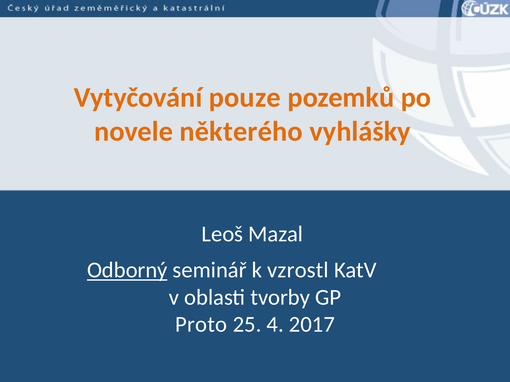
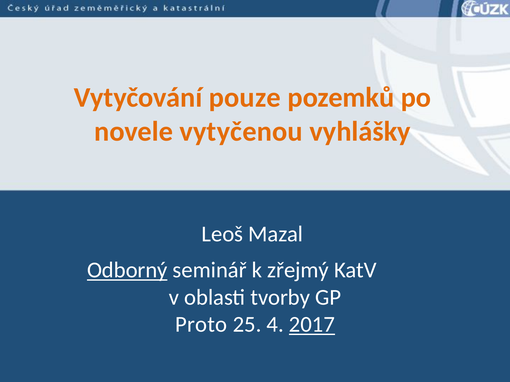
některého: některého -> vytyčenou
vzrostl: vzrostl -> zřejmý
2017 underline: none -> present
